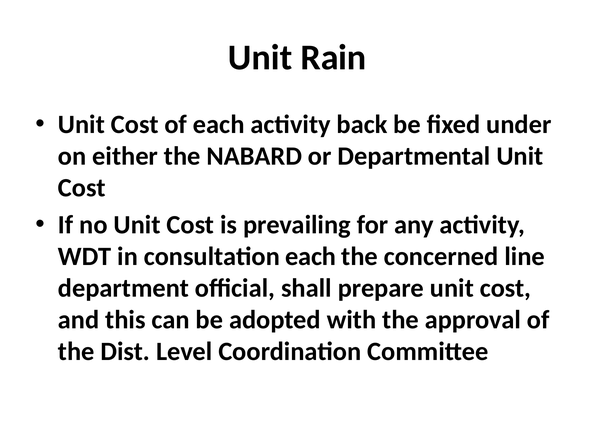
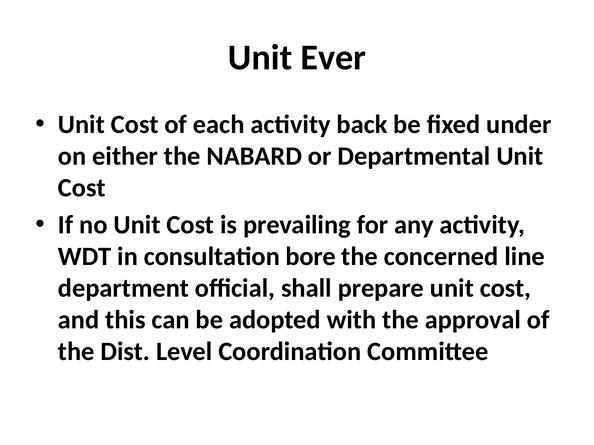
Rain: Rain -> Ever
consultation each: each -> bore
